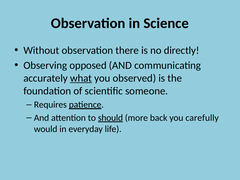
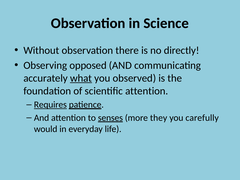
scientific someone: someone -> attention
Requires underline: none -> present
should: should -> senses
back: back -> they
